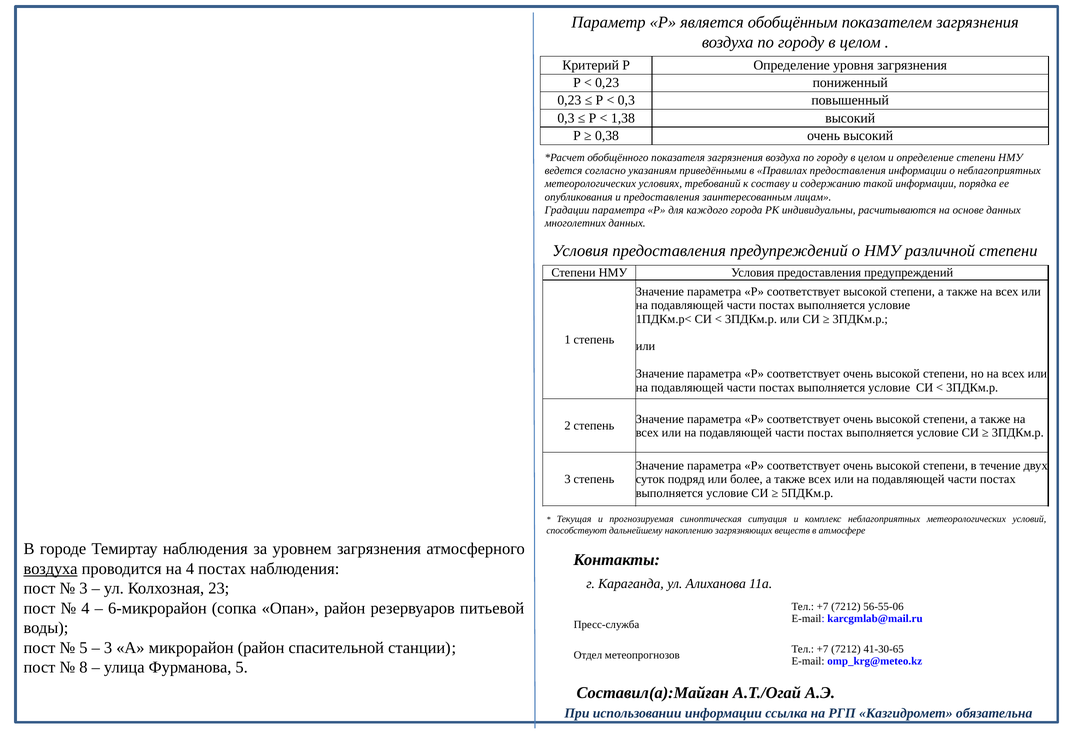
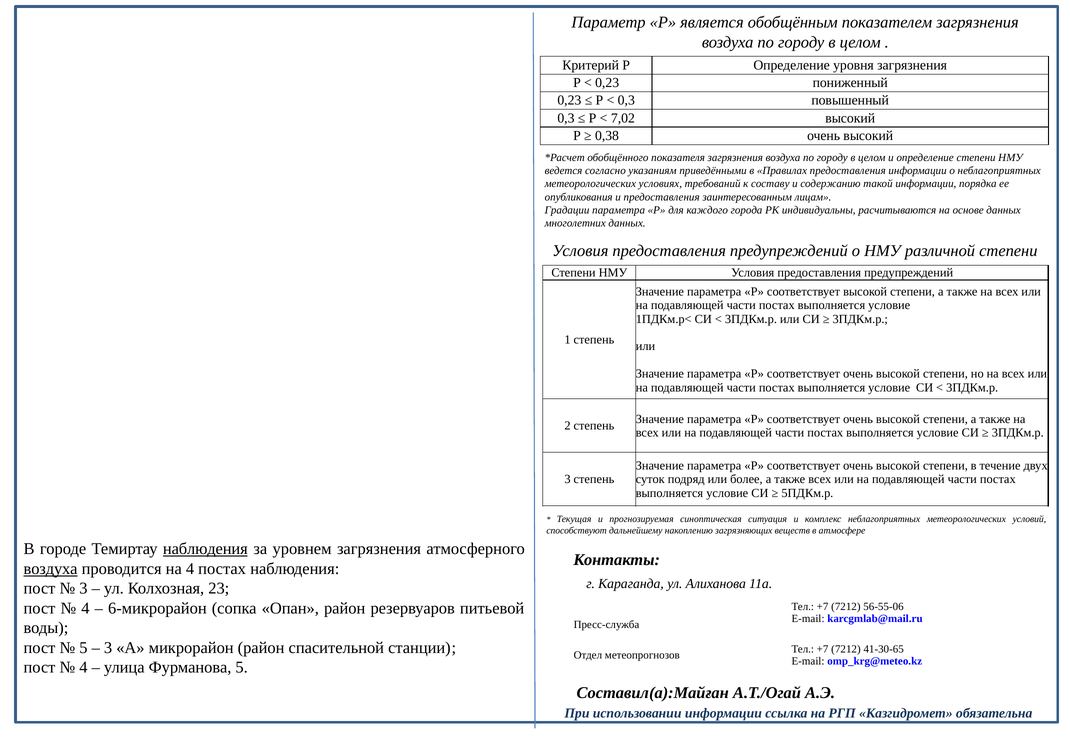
1,38: 1,38 -> 7,02
наблюдения at (205, 549) underline: none -> present
8 at (83, 667): 8 -> 4
